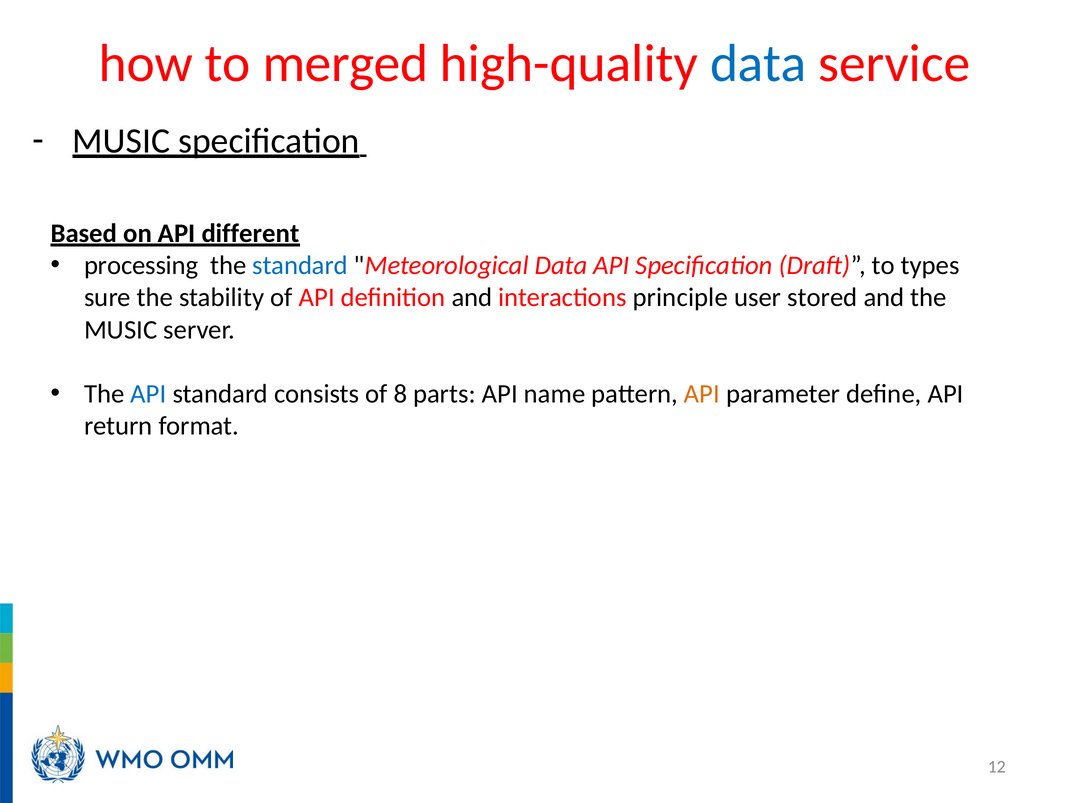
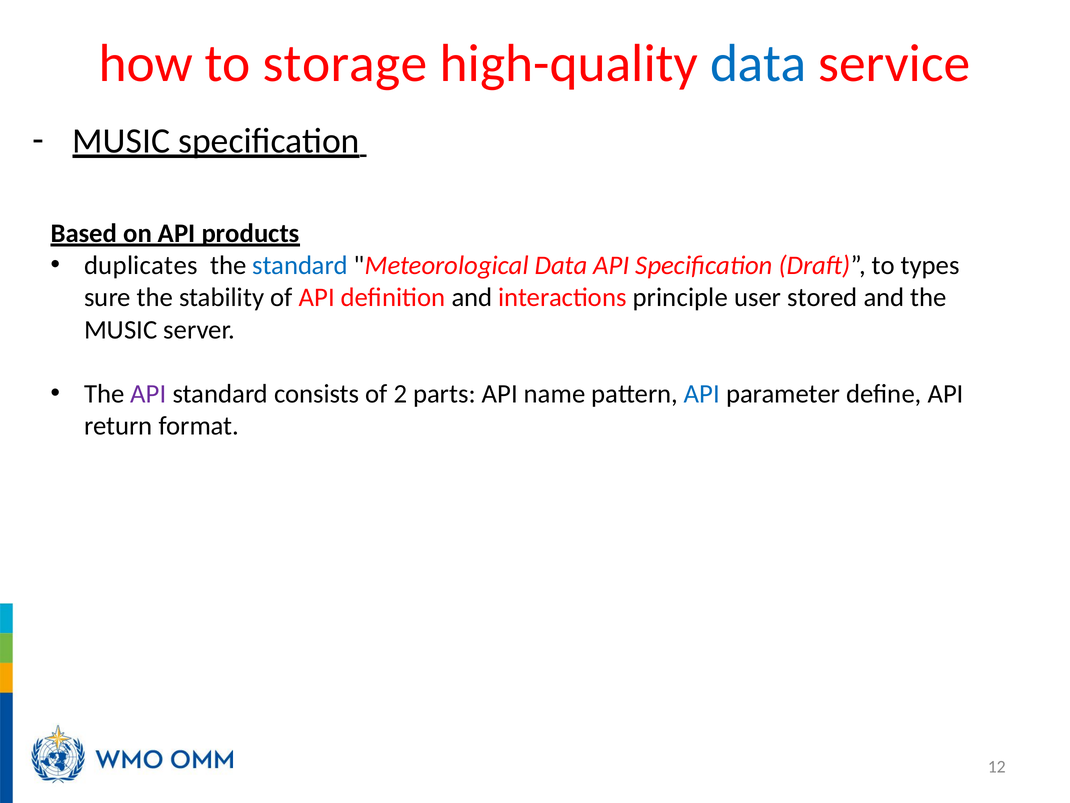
merged: merged -> storage
different: different -> products
processing: processing -> duplicates
API at (148, 394) colour: blue -> purple
8: 8 -> 2
API at (702, 394) colour: orange -> blue
